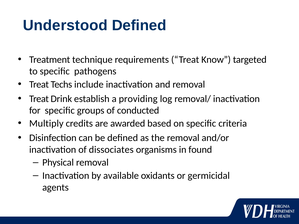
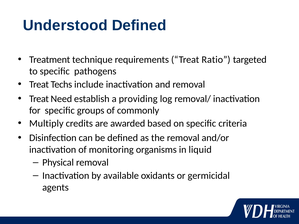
Know: Know -> Ratio
Drink: Drink -> Need
conducted: conducted -> commonly
dissociates: dissociates -> monitoring
found: found -> liquid
